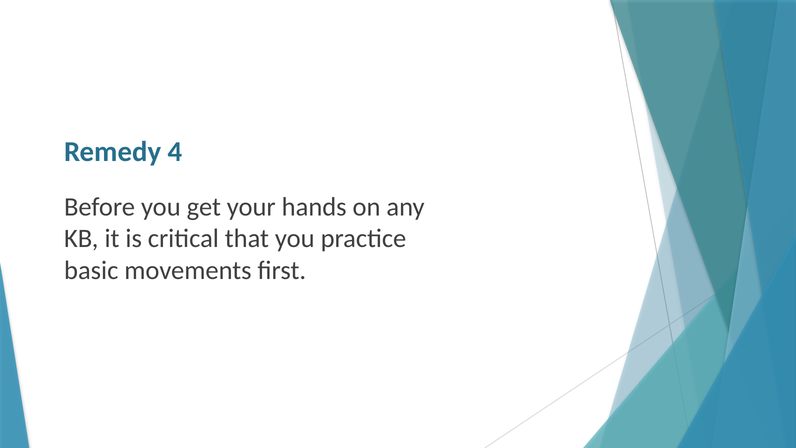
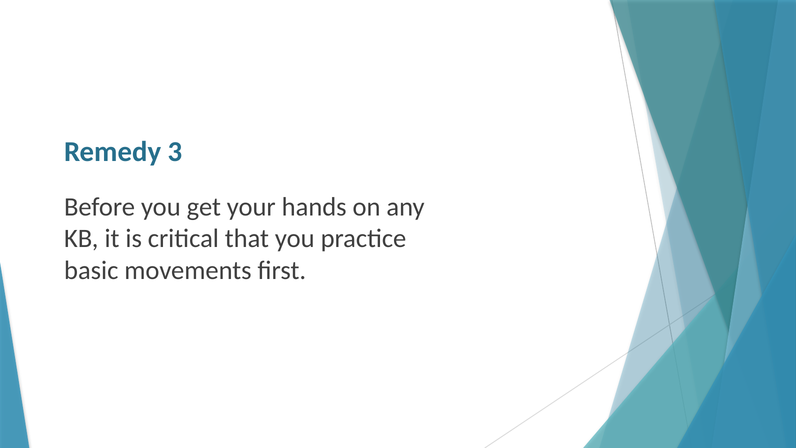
4: 4 -> 3
